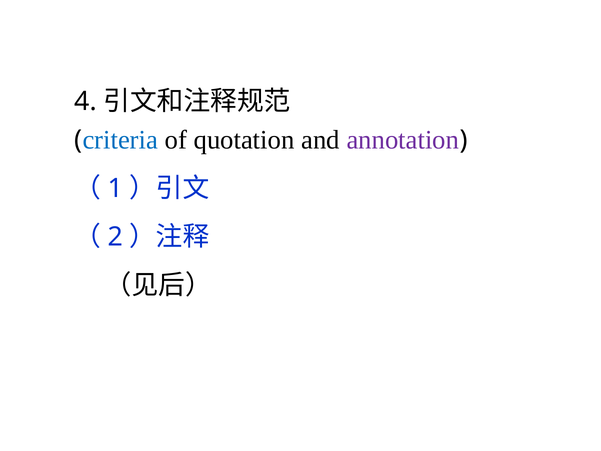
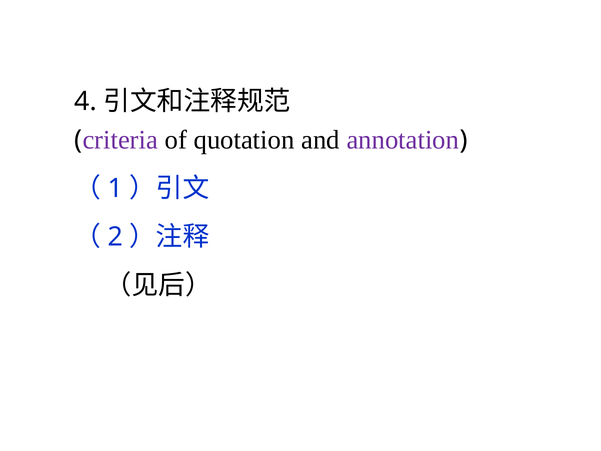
criteria colour: blue -> purple
